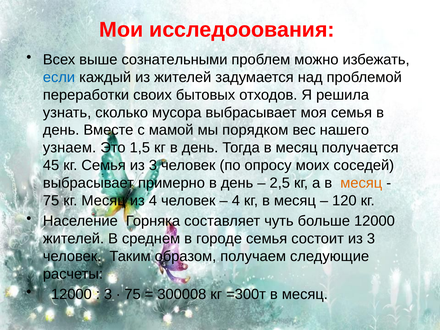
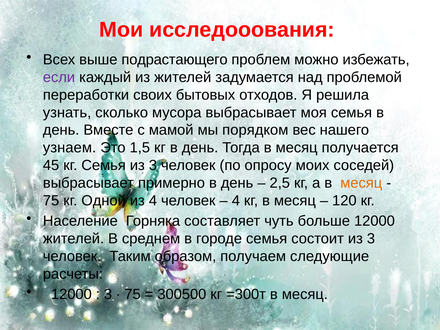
сознательными: сознательными -> подрастающего
если colour: blue -> purple
кг Месяц: Месяц -> Одной
300008: 300008 -> 300500
